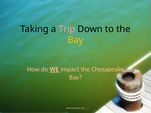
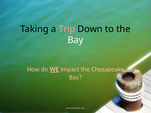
Bay at (75, 40) colour: yellow -> white
